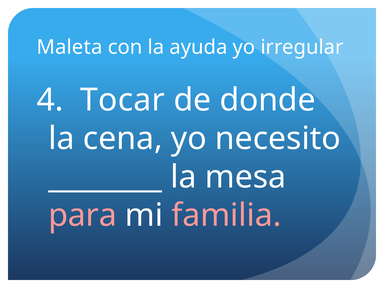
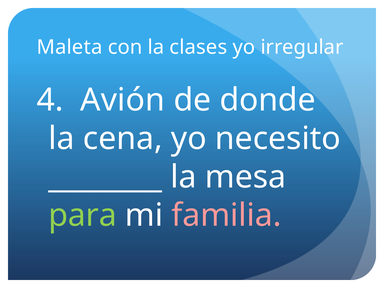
ayuda: ayuda -> clases
Tocar: Tocar -> Avión
para colour: pink -> light green
